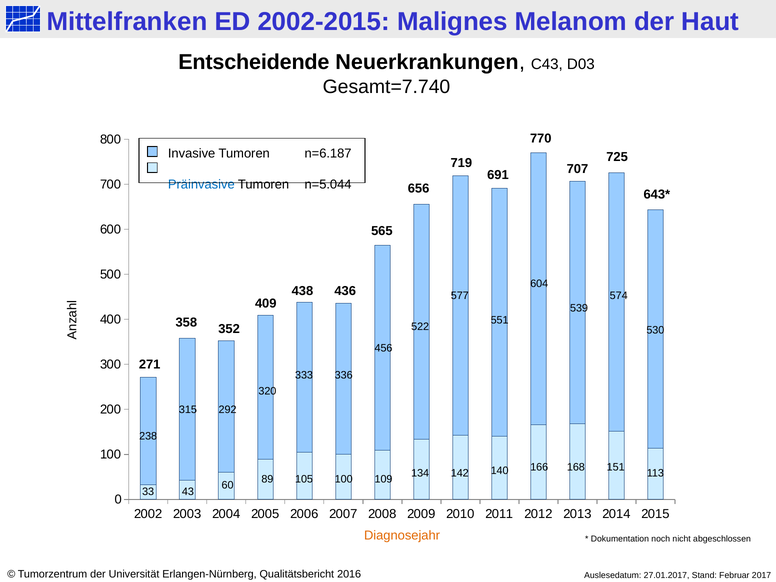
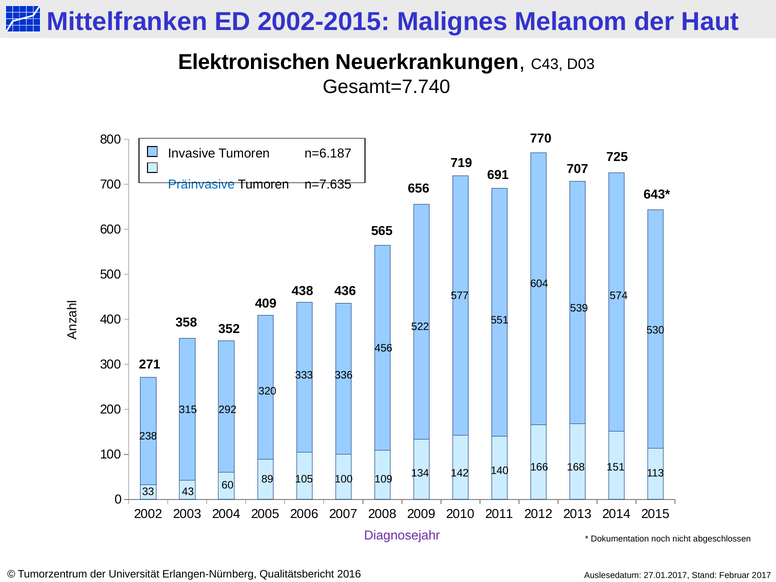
Entscheidende: Entscheidende -> Elektronischen
n=5.044: n=5.044 -> n=7.635
Diagnosejahr colour: orange -> purple
